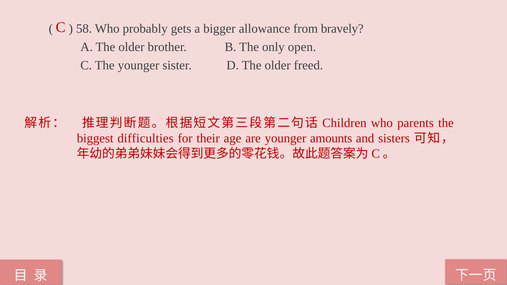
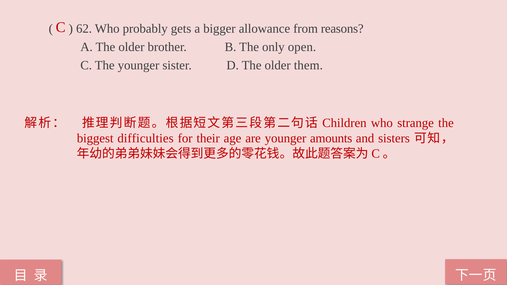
58: 58 -> 62
bravely: bravely -> reasons
freed: freed -> them
parents: parents -> strange
